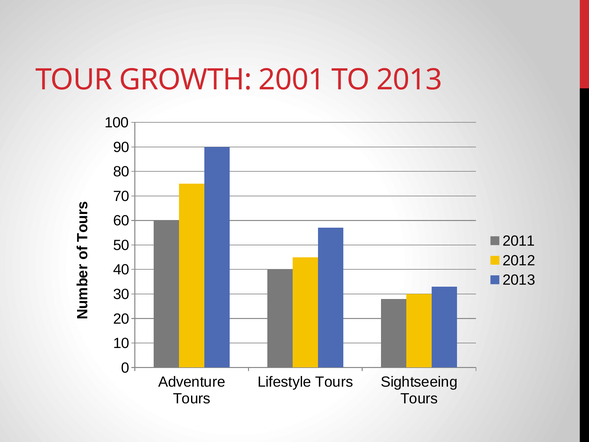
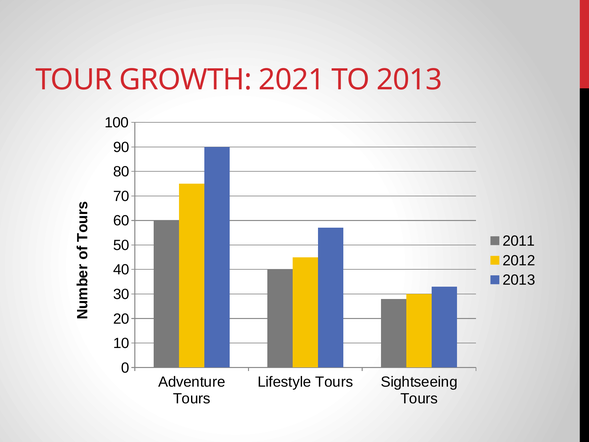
2001: 2001 -> 2021
